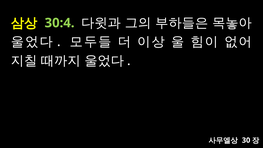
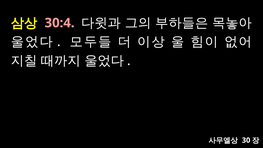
30:4 colour: light green -> pink
